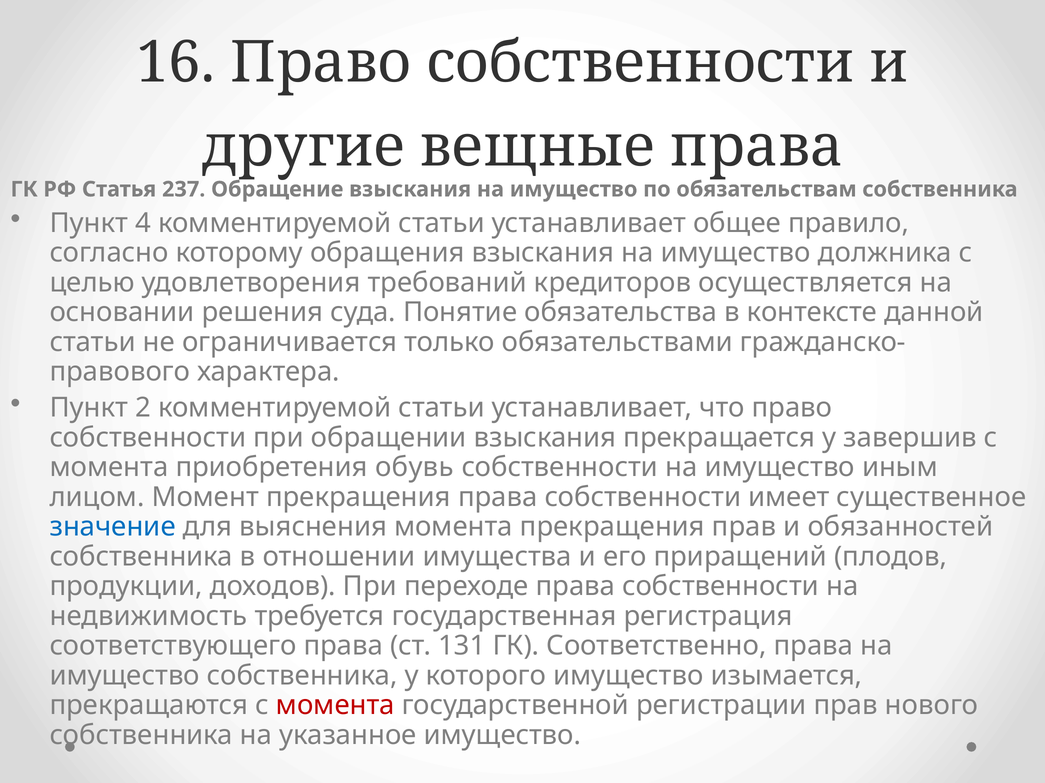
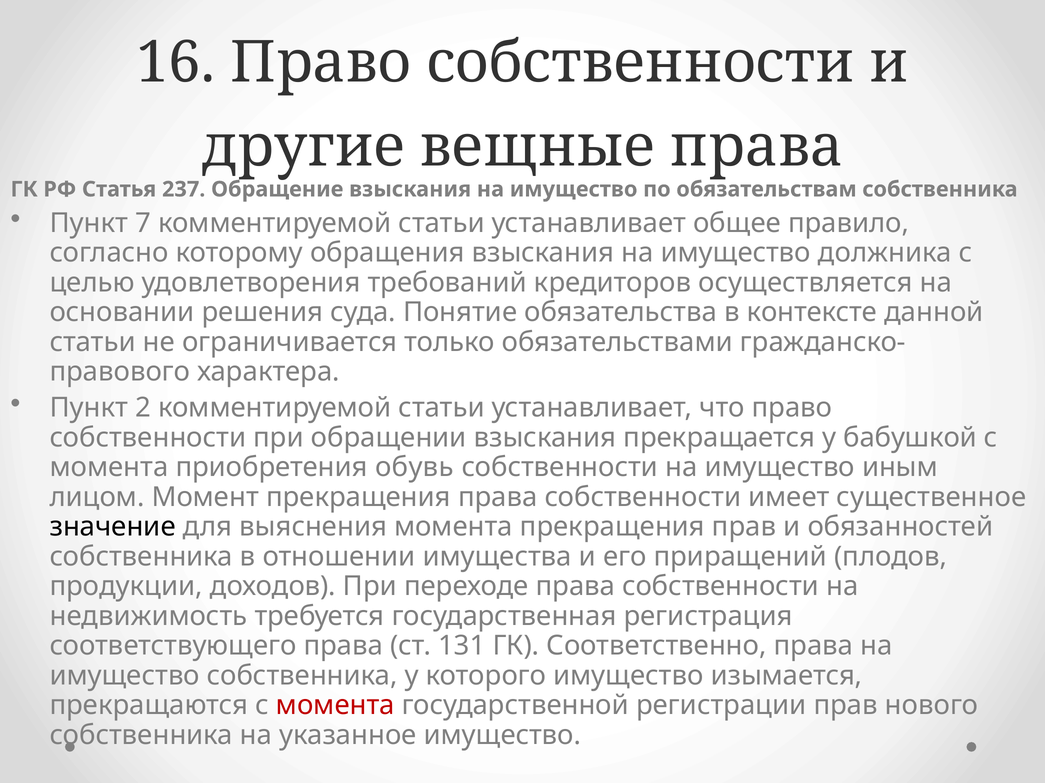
4: 4 -> 7
завершив: завершив -> бабушкой
значение colour: blue -> black
